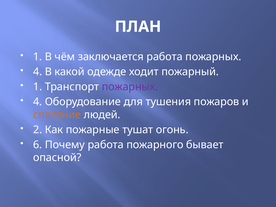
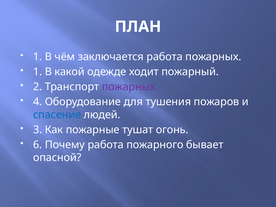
4 at (38, 72): 4 -> 1
1 at (38, 87): 1 -> 2
спасение colour: orange -> blue
2: 2 -> 3
